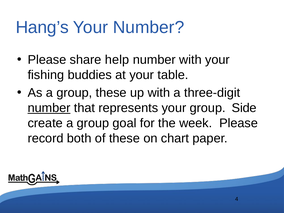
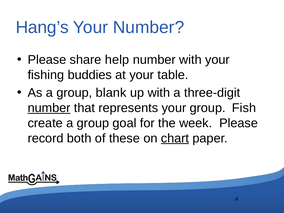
group these: these -> blank
Side: Side -> Fish
chart underline: none -> present
